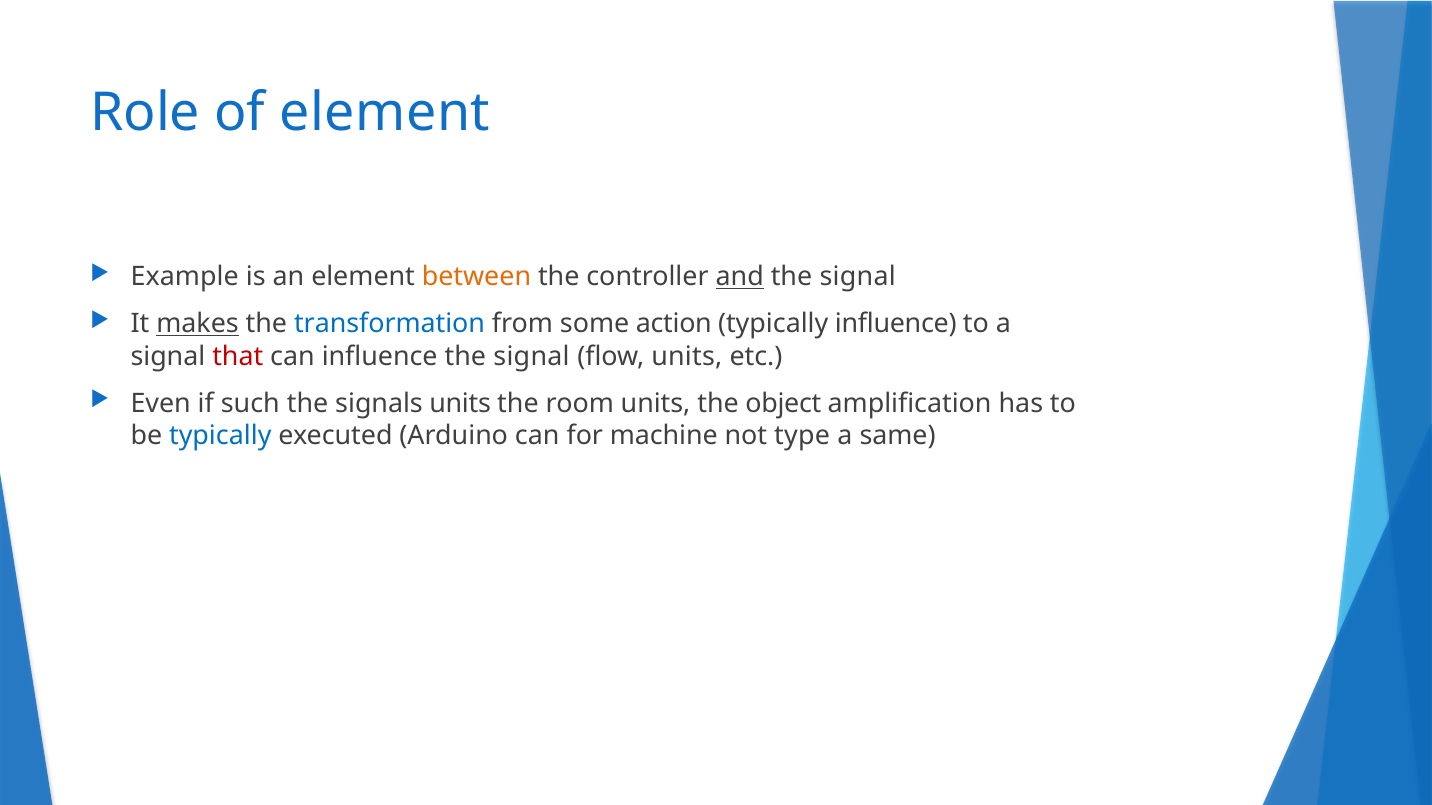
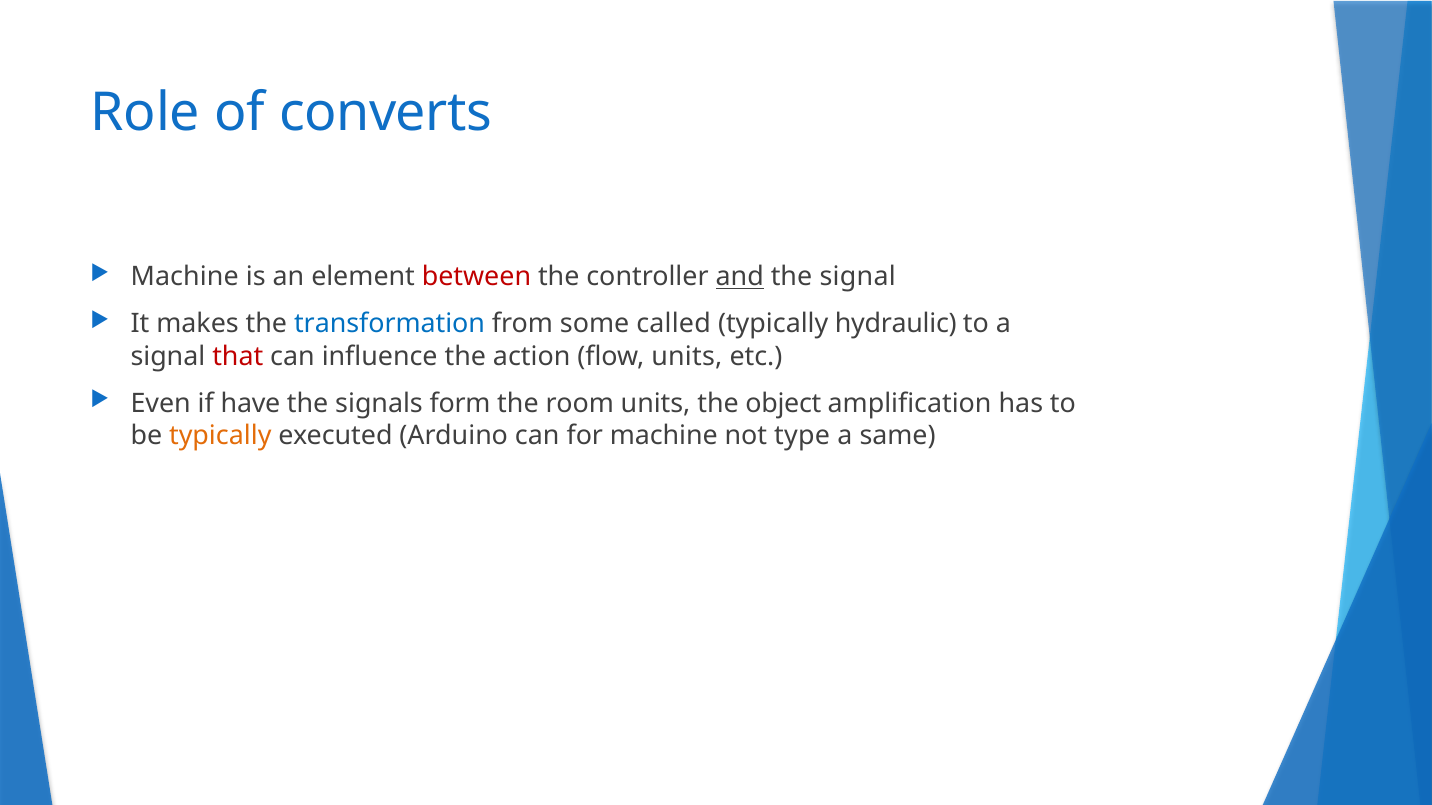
of element: element -> converts
Example at (185, 277): Example -> Machine
between colour: orange -> red
makes underline: present -> none
action: action -> called
typically influence: influence -> hydraulic
influence the signal: signal -> action
such: such -> have
signals units: units -> form
typically at (220, 436) colour: blue -> orange
